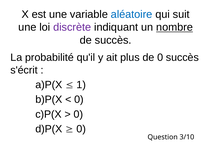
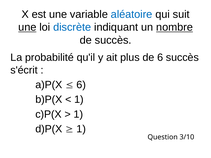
une at (27, 27) underline: none -> present
discrète colour: purple -> blue
de 0: 0 -> 6
1 at (81, 85): 1 -> 6
0 at (79, 100): 0 -> 1
0 at (78, 114): 0 -> 1
0 at (81, 129): 0 -> 1
